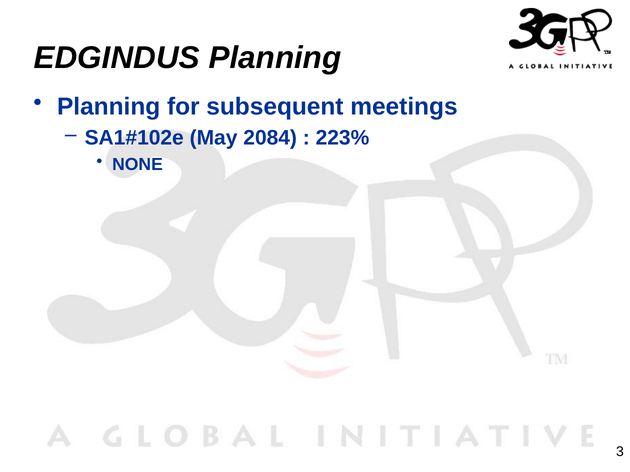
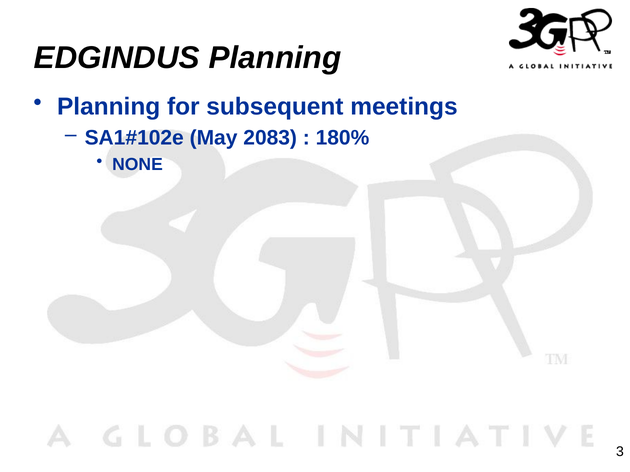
2084: 2084 -> 2083
223%: 223% -> 180%
